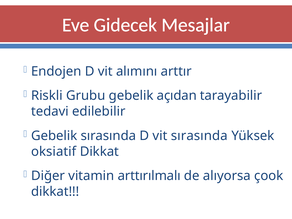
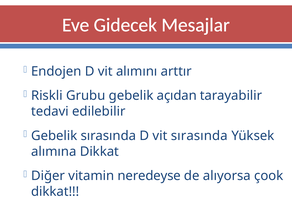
oksiatif: oksiatif -> alımına
arttırılmalı: arttırılmalı -> neredeyse
